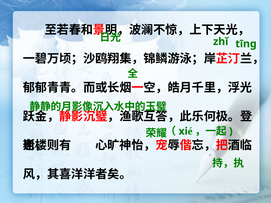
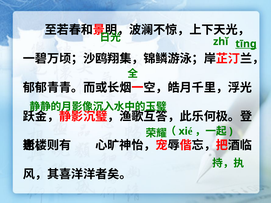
tīng underline: none -> present
